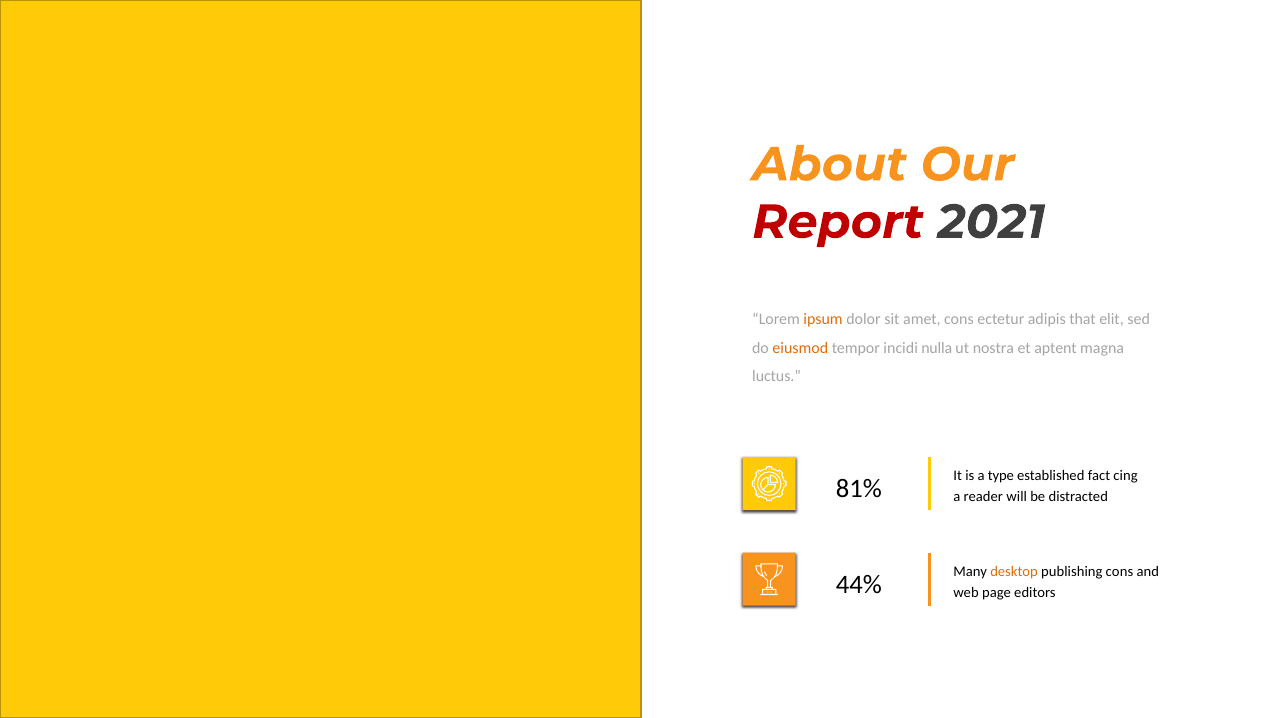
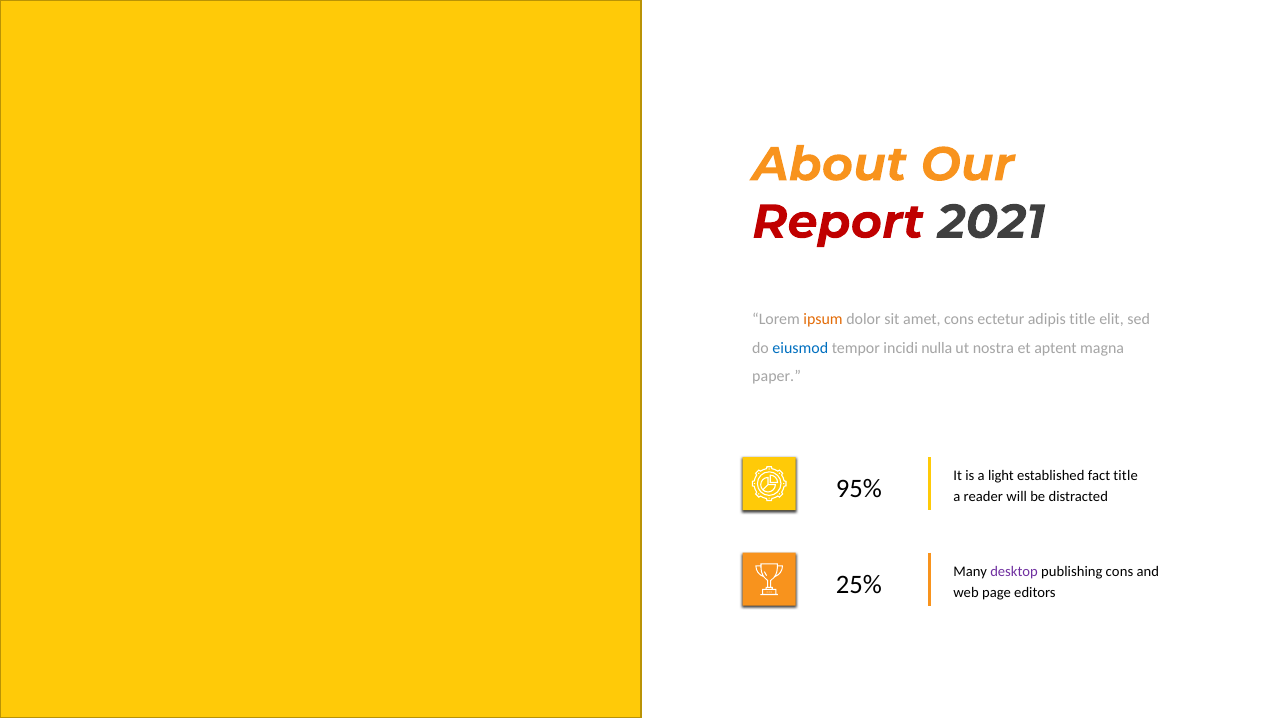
adipis that: that -> title
eiusmod colour: orange -> blue
luctus: luctus -> paper
type: type -> light
fact cing: cing -> title
81%: 81% -> 95%
desktop colour: orange -> purple
44%: 44% -> 25%
